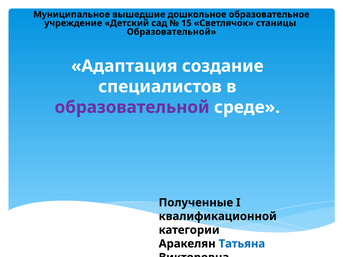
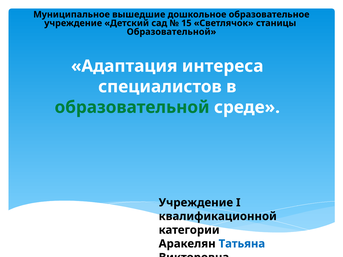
создание: создание -> интереса
образовательной at (132, 107) colour: purple -> green
Полученные at (196, 203): Полученные -> Учреждение
